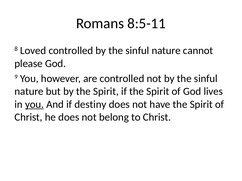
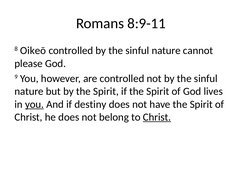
8:5-11: 8:5-11 -> 8:9-11
Loved: Loved -> Oikeō
Christ at (157, 117) underline: none -> present
